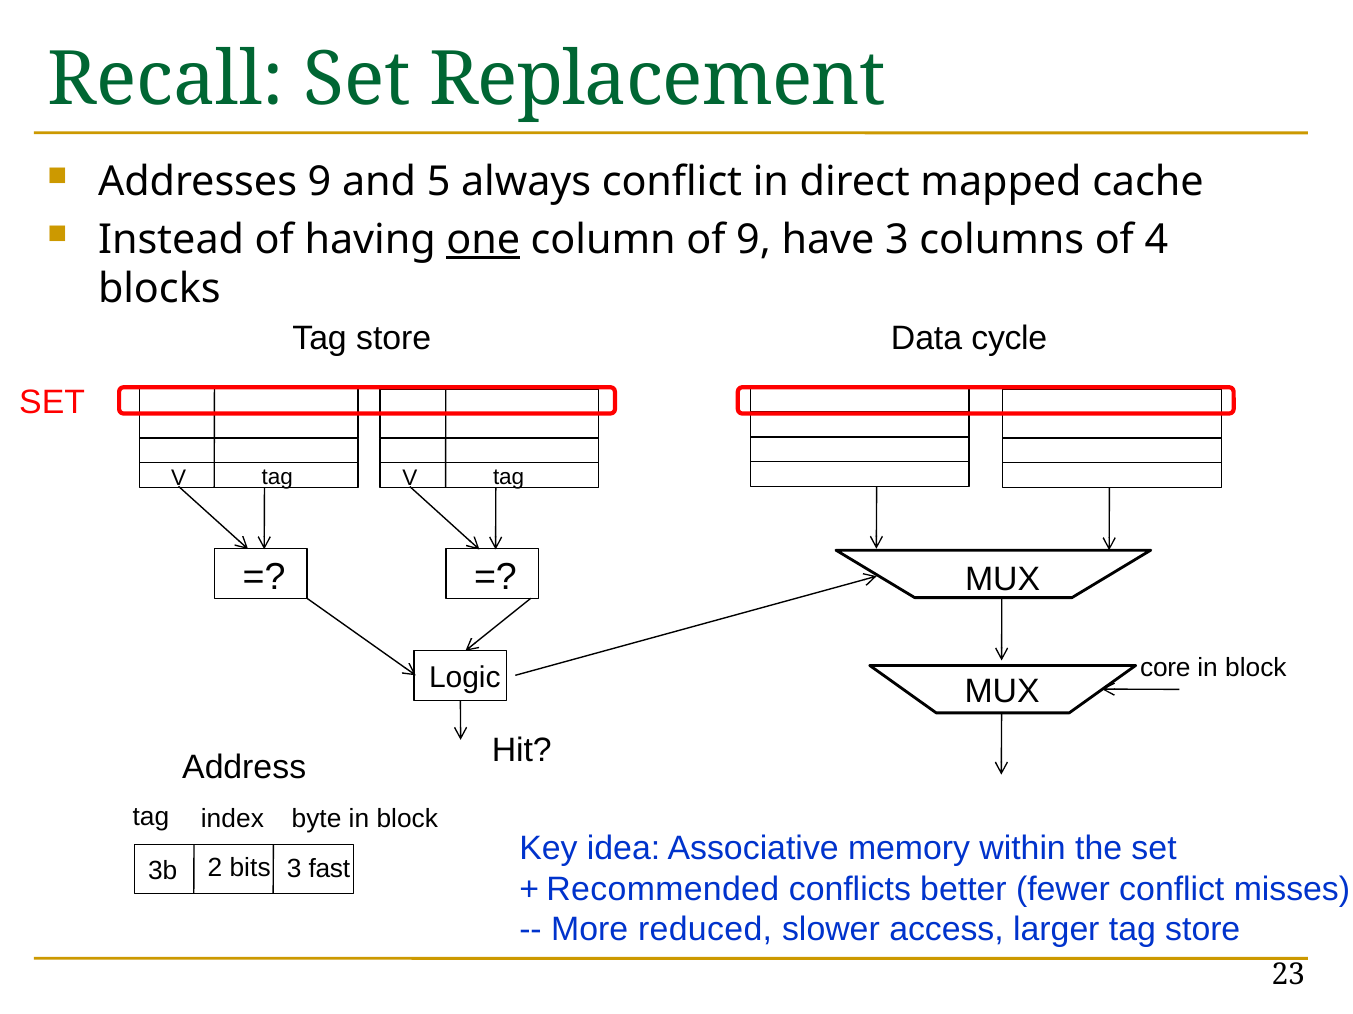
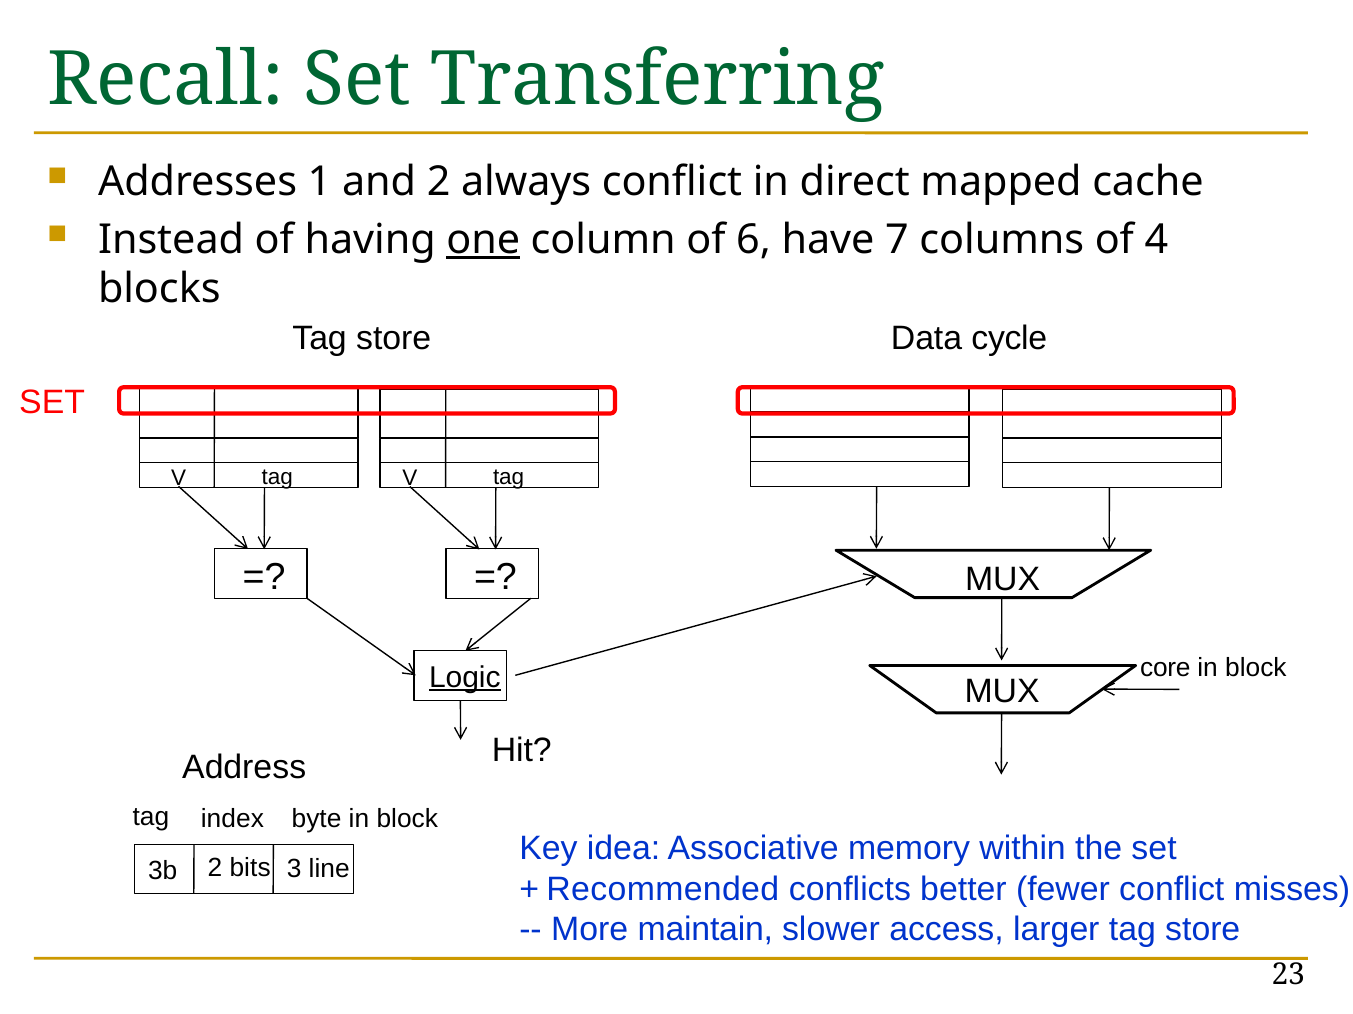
Replacement: Replacement -> Transferring
Addresses 9: 9 -> 1
and 5: 5 -> 2
of 9: 9 -> 6
have 3: 3 -> 7
Logic underline: none -> present
fast: fast -> line
reduced: reduced -> maintain
